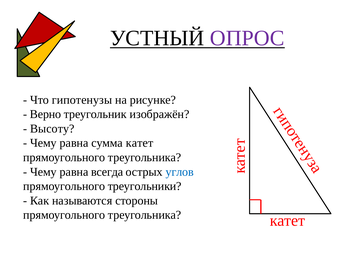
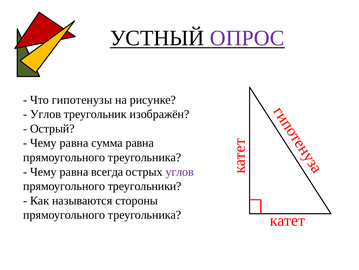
Верно at (46, 114): Верно -> Углов
Высоту: Высоту -> Острый
сумма катет: катет -> равна
углов at (180, 171) colour: blue -> purple
